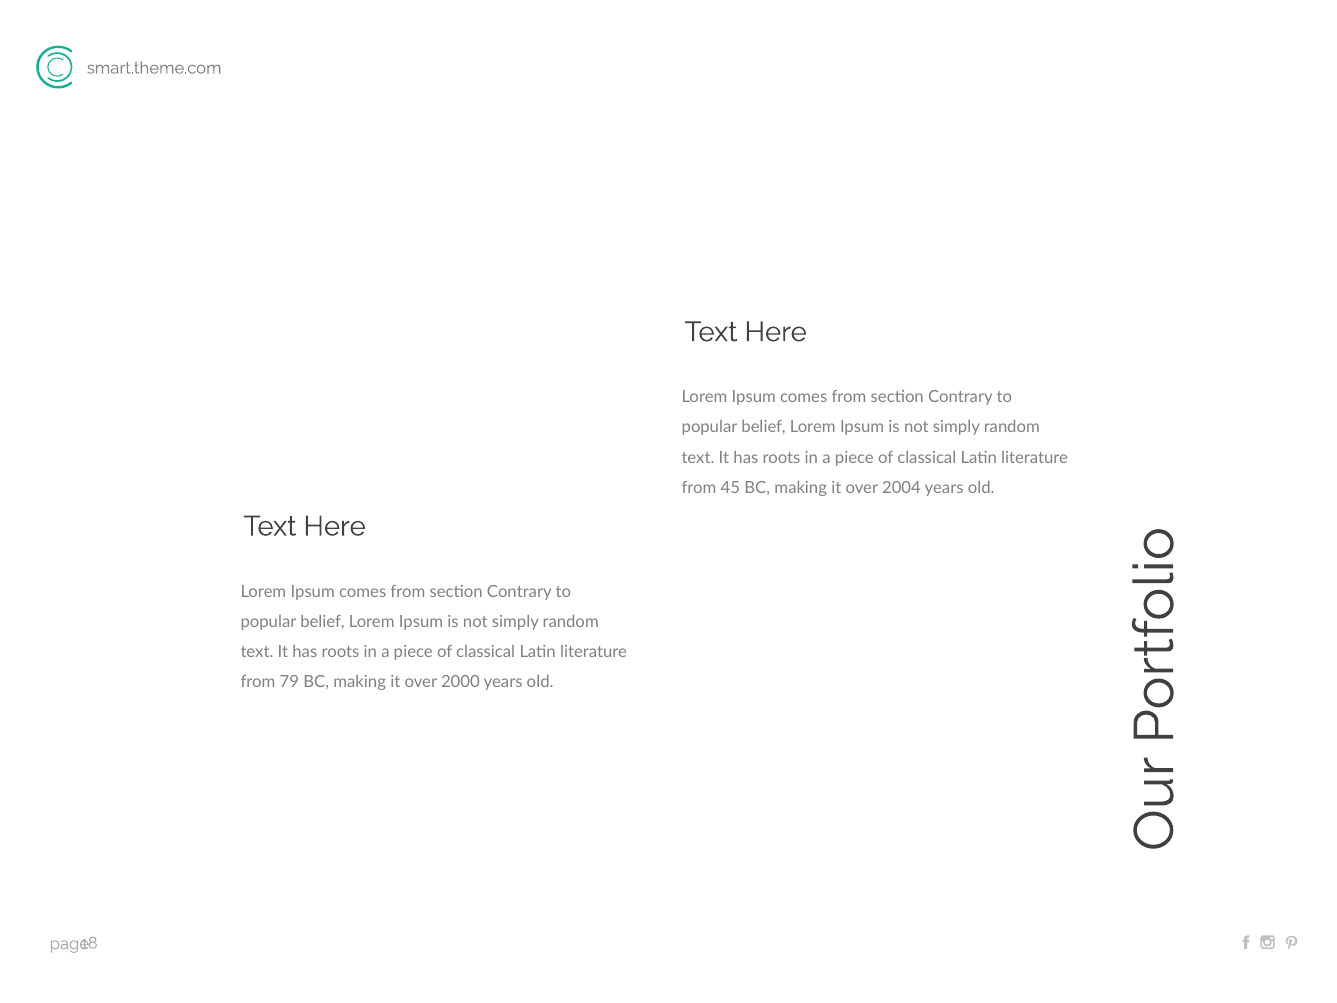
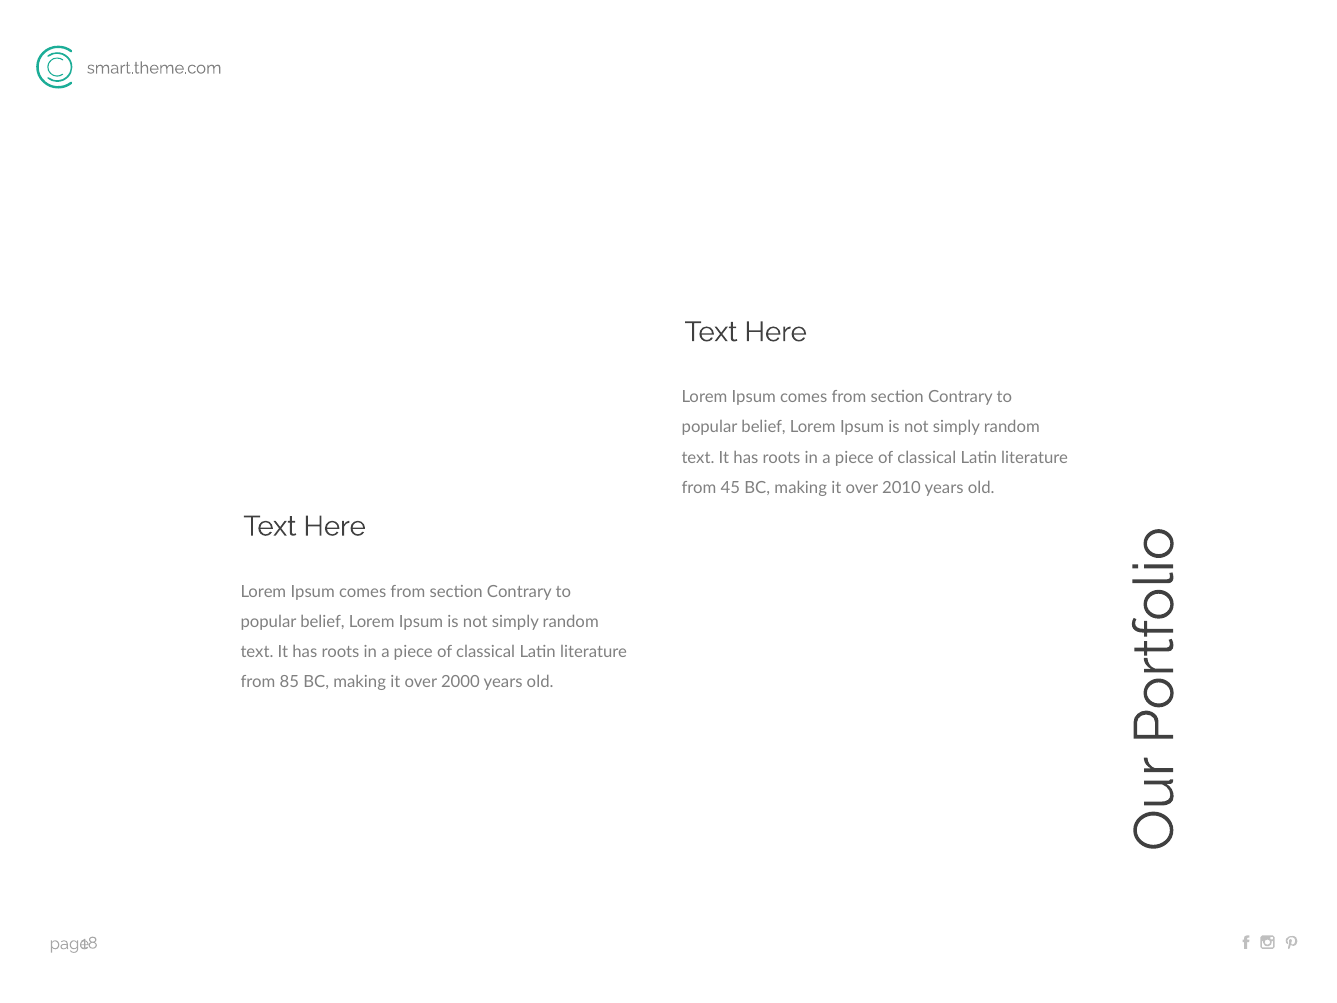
2004: 2004 -> 2010
79: 79 -> 85
